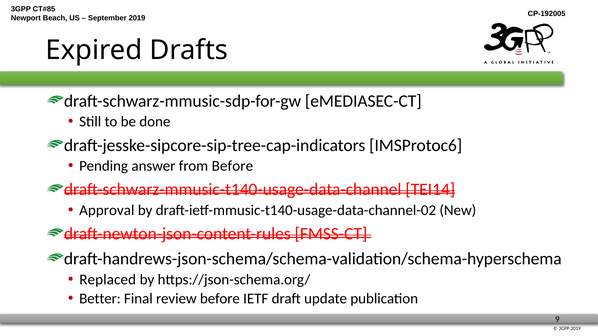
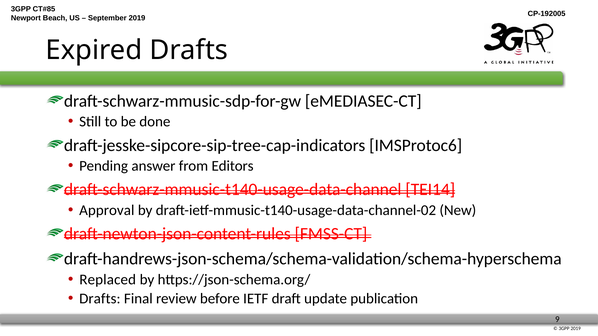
from Before: Before -> Editors
Better at (100, 299): Better -> Drafts
